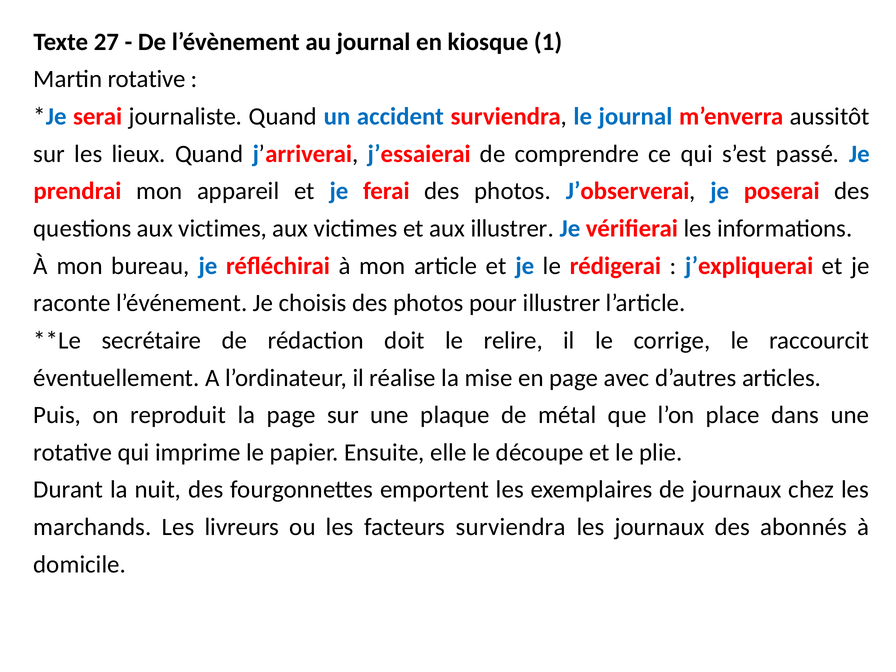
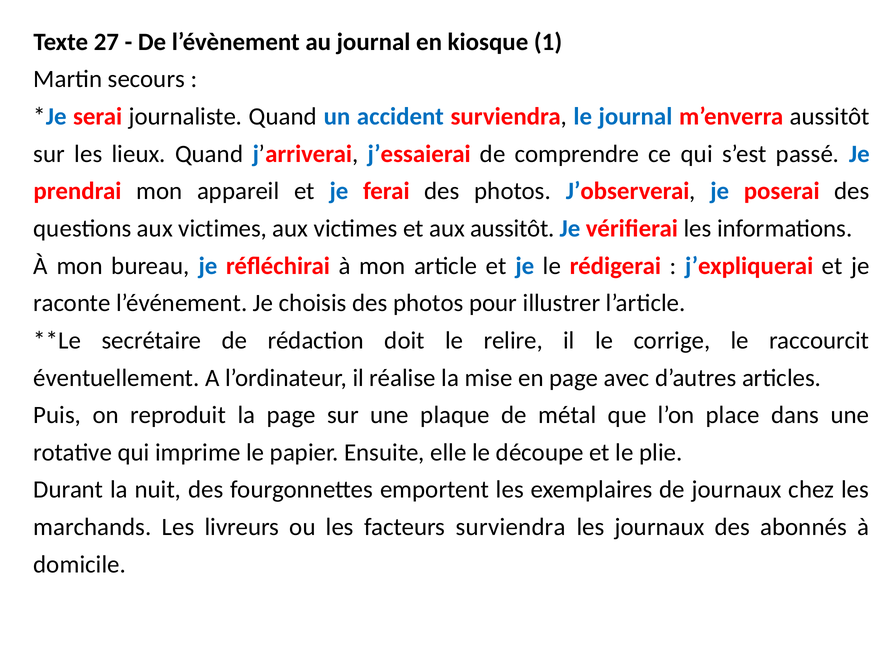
Martin rotative: rotative -> secours
aux illustrer: illustrer -> aussitôt
